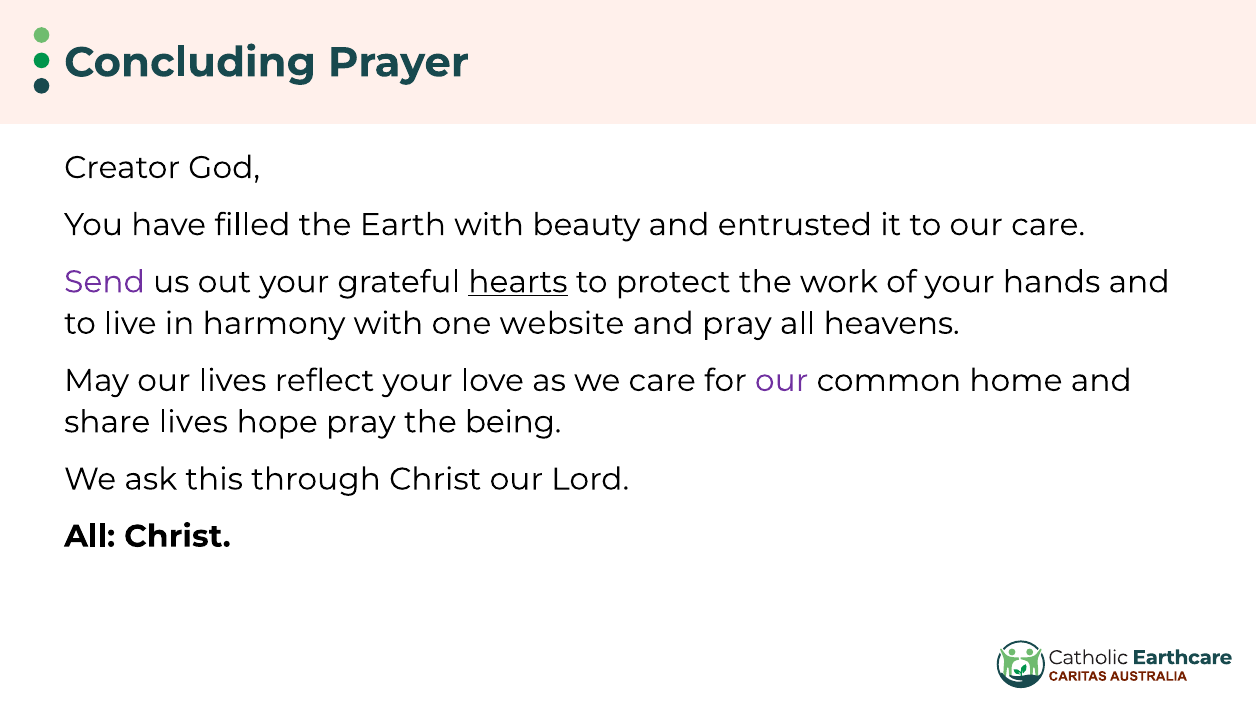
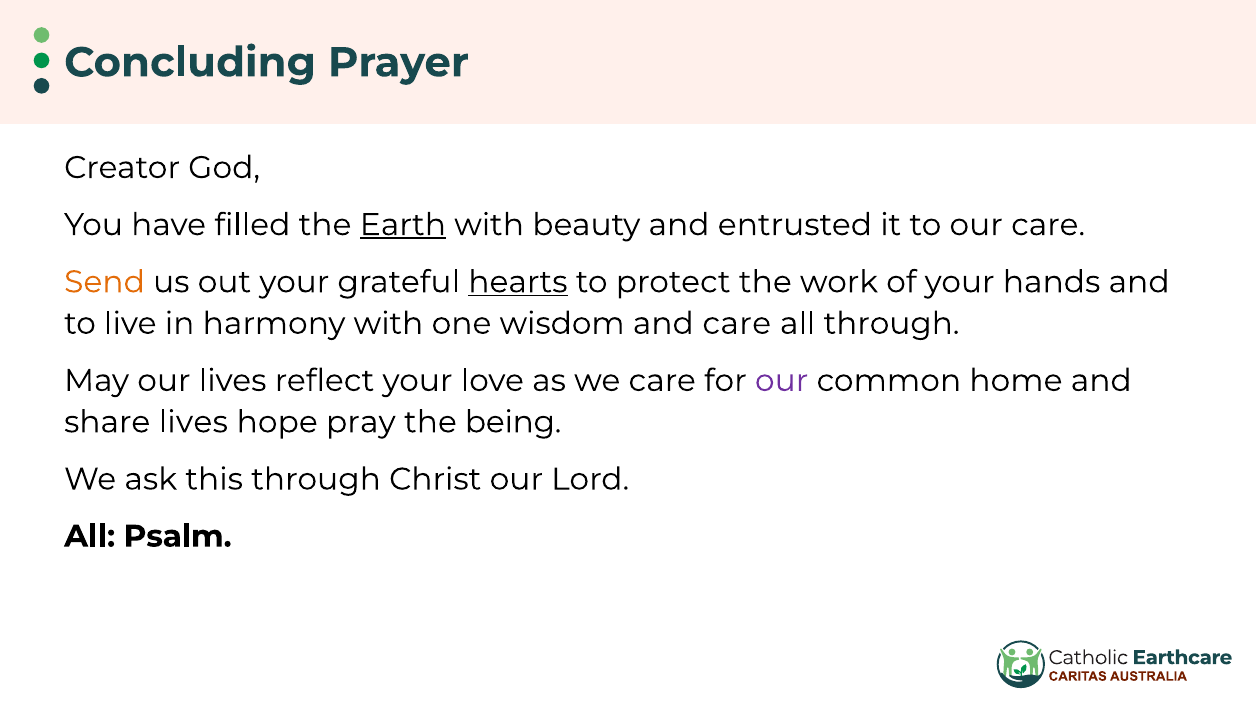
Earth underline: none -> present
Send colour: purple -> orange
website: website -> wisdom
and pray: pray -> care
all heavens: heavens -> through
All Christ: Christ -> Psalm
